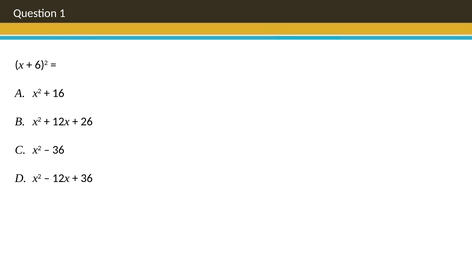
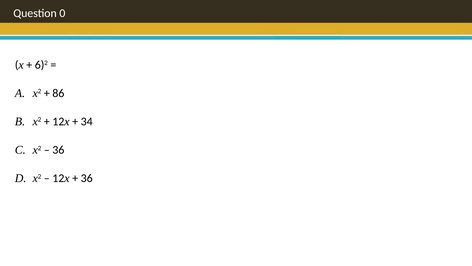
1: 1 -> 0
16: 16 -> 86
26: 26 -> 34
